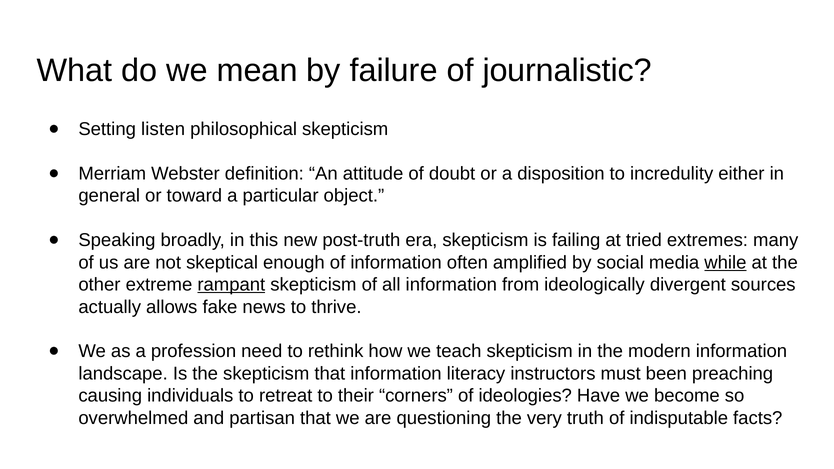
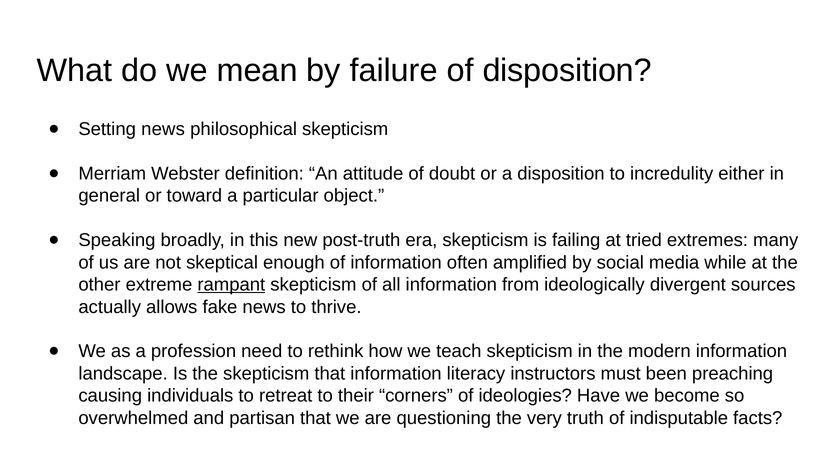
of journalistic: journalistic -> disposition
Setting listen: listen -> news
while underline: present -> none
